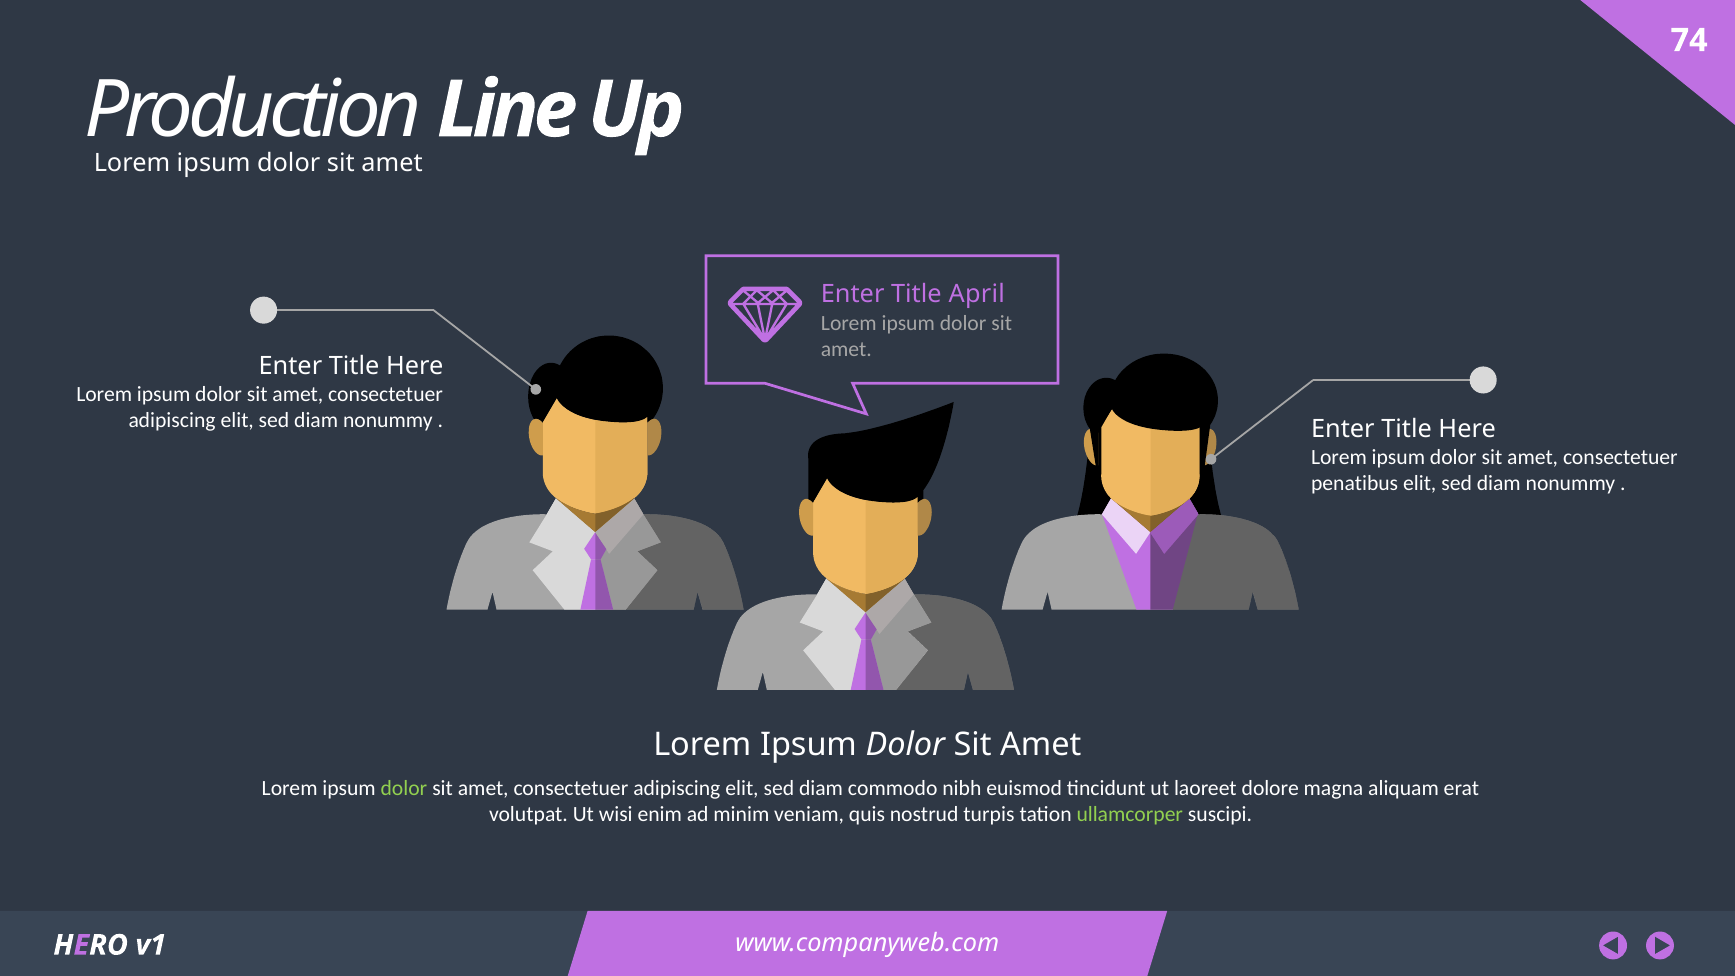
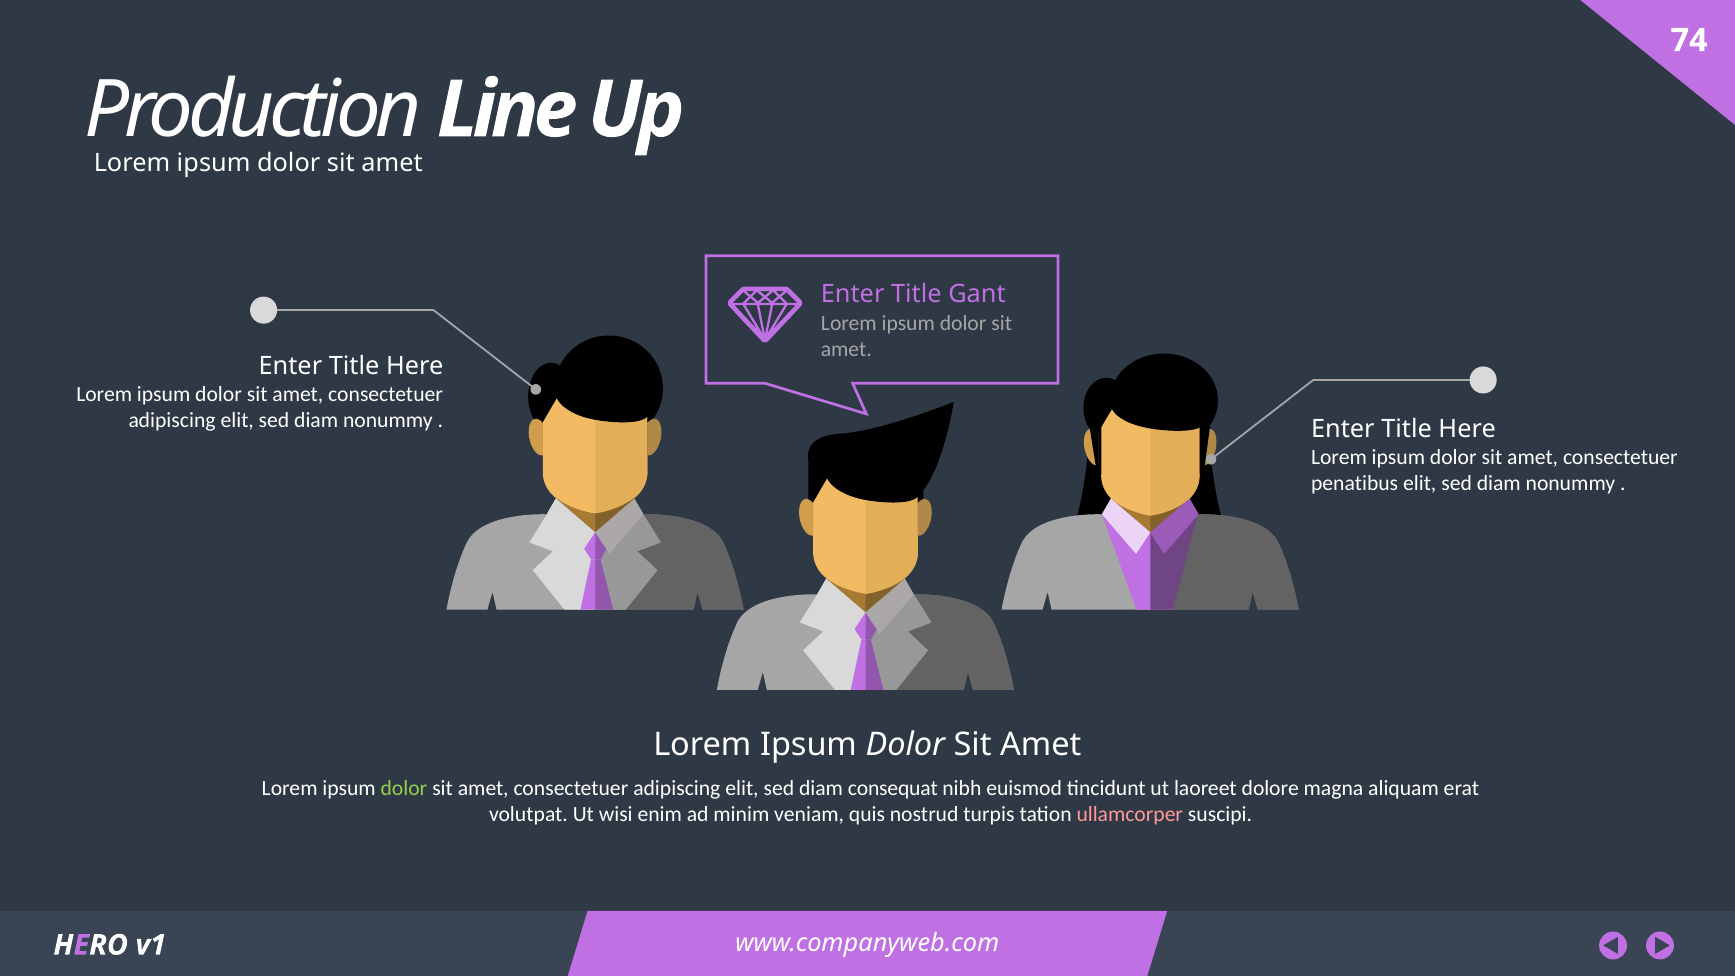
April: April -> Gant
commodo: commodo -> consequat
ullamcorper colour: light green -> pink
